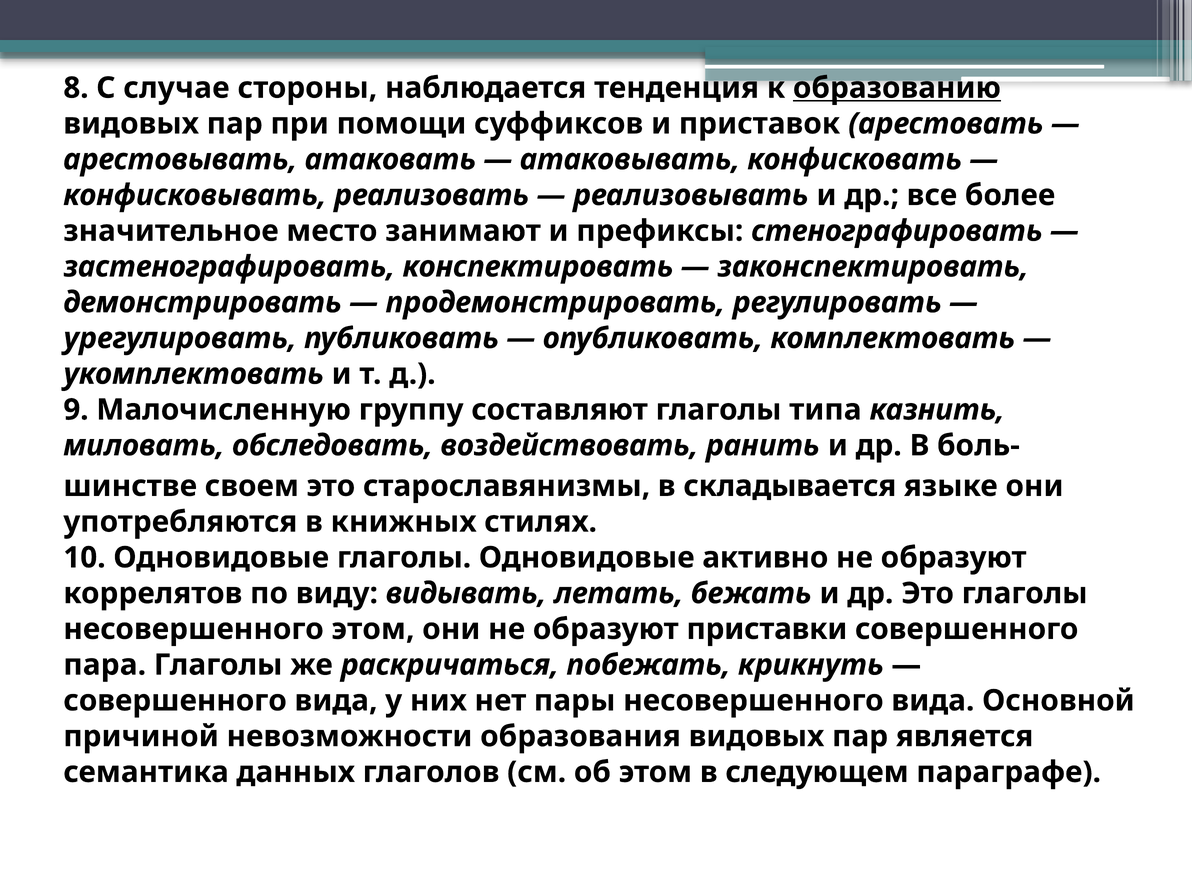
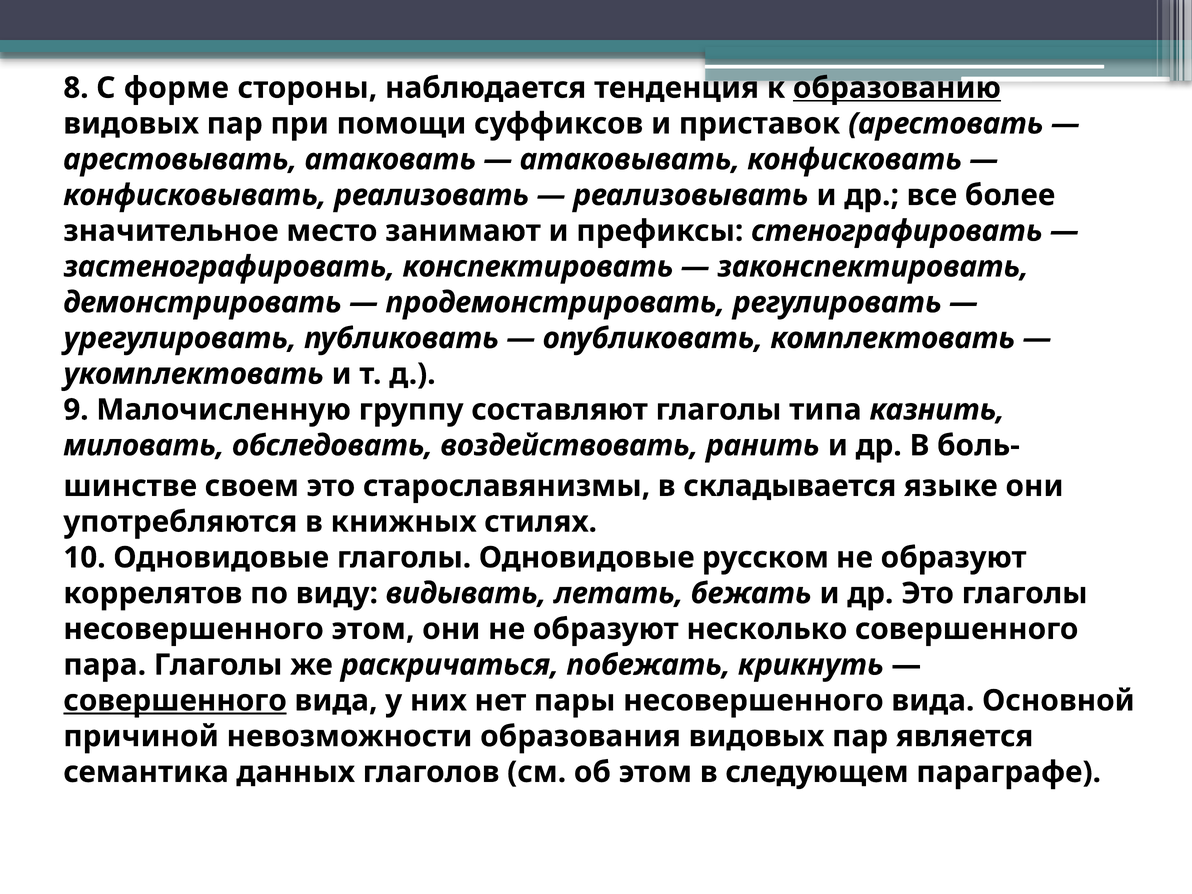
случае: случае -> форме
активно: активно -> русском
приставки: приставки -> несколько
совершенного at (175, 701) underline: none -> present
